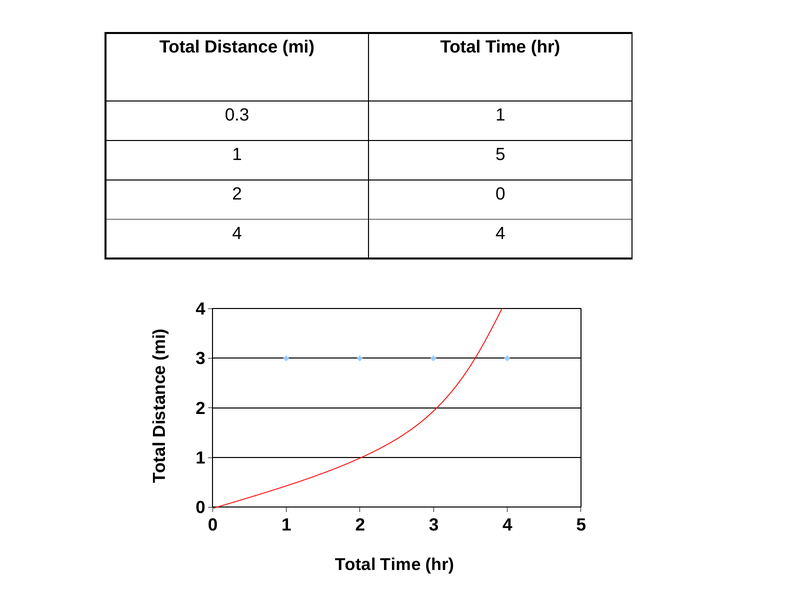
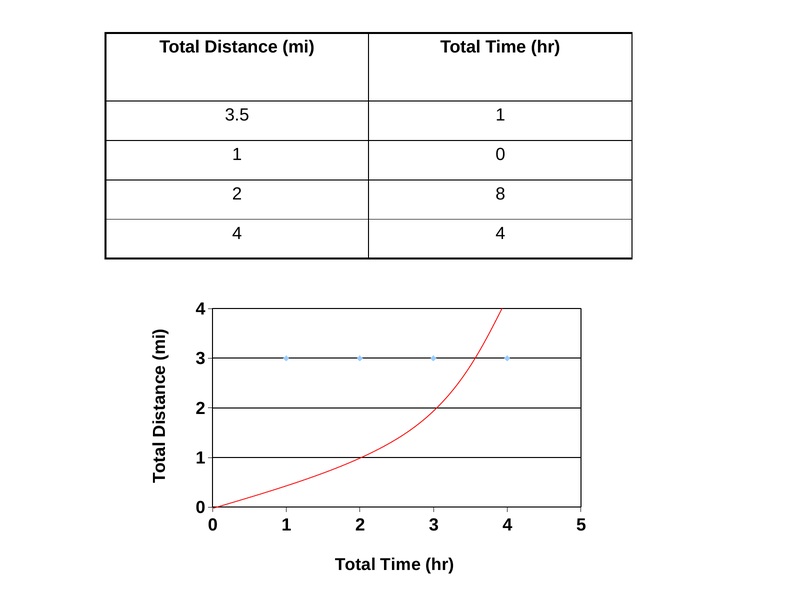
0.3: 0.3 -> 3.5
1 5: 5 -> 0
2 0: 0 -> 8
